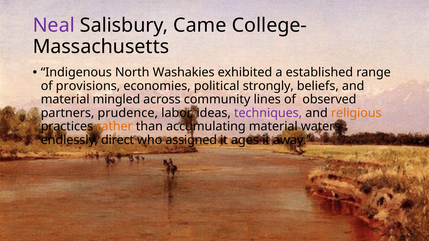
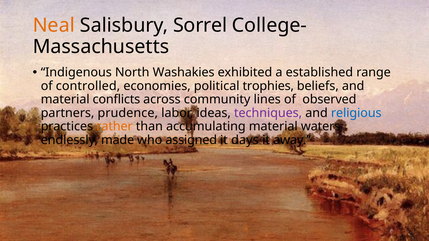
Neal colour: purple -> orange
Came: Came -> Sorrel
provisions: provisions -> controlled
strongly: strongly -> trophies
mingled: mingled -> conflicts
religious colour: orange -> blue
direct: direct -> made
ages: ages -> days
